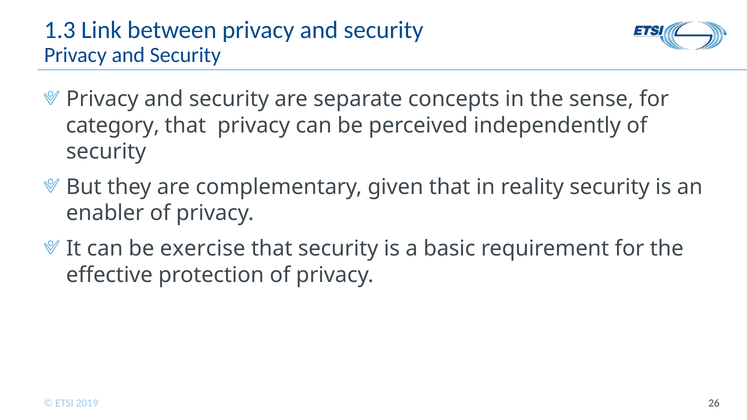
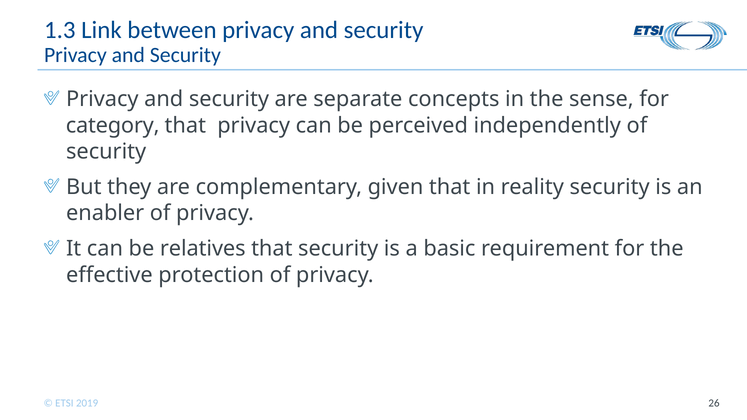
exercise: exercise -> relatives
